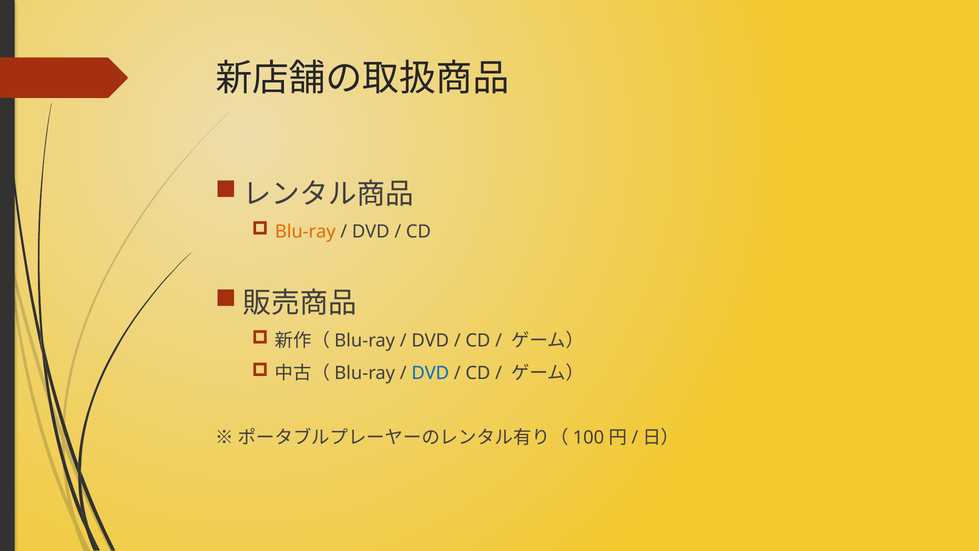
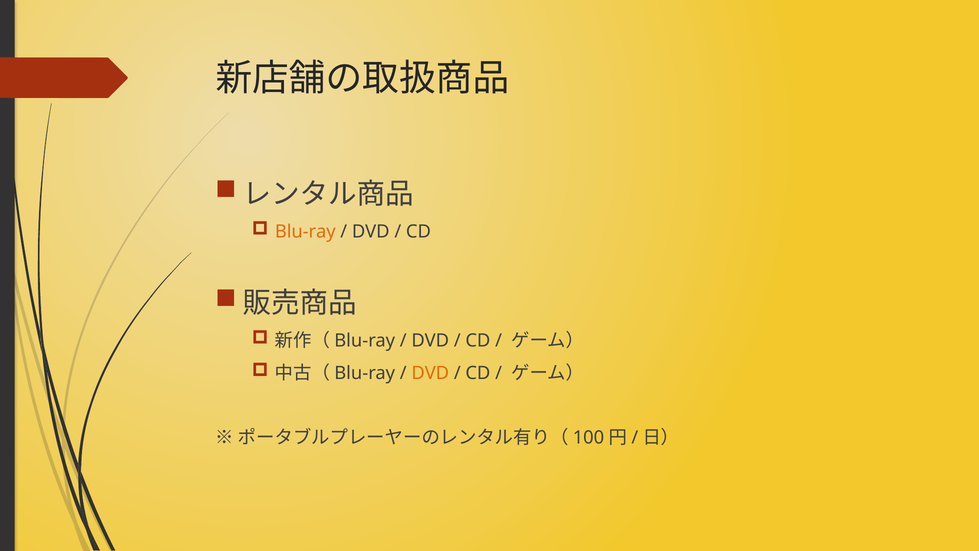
DVD at (430, 373) colour: blue -> orange
